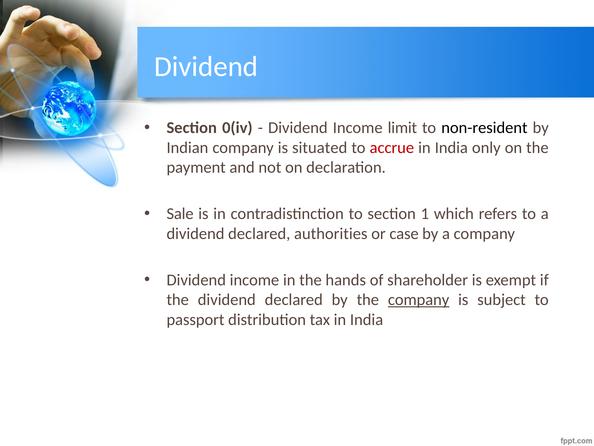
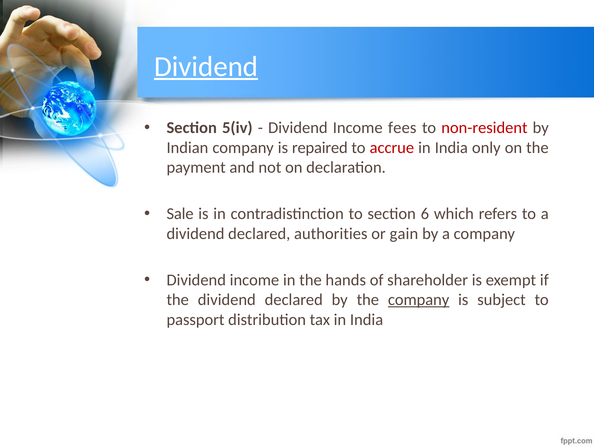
Dividend at (206, 66) underline: none -> present
0(iv: 0(iv -> 5(iv
limit: limit -> fees
non-resident colour: black -> red
situated: situated -> repaired
1: 1 -> 6
case: case -> gain
